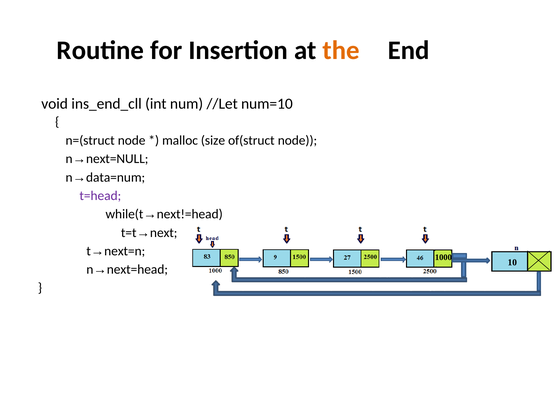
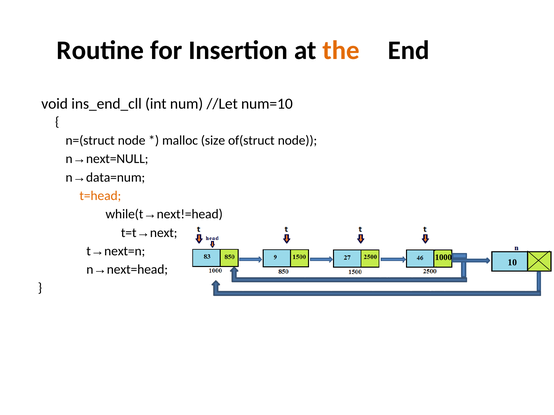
t=head colour: purple -> orange
